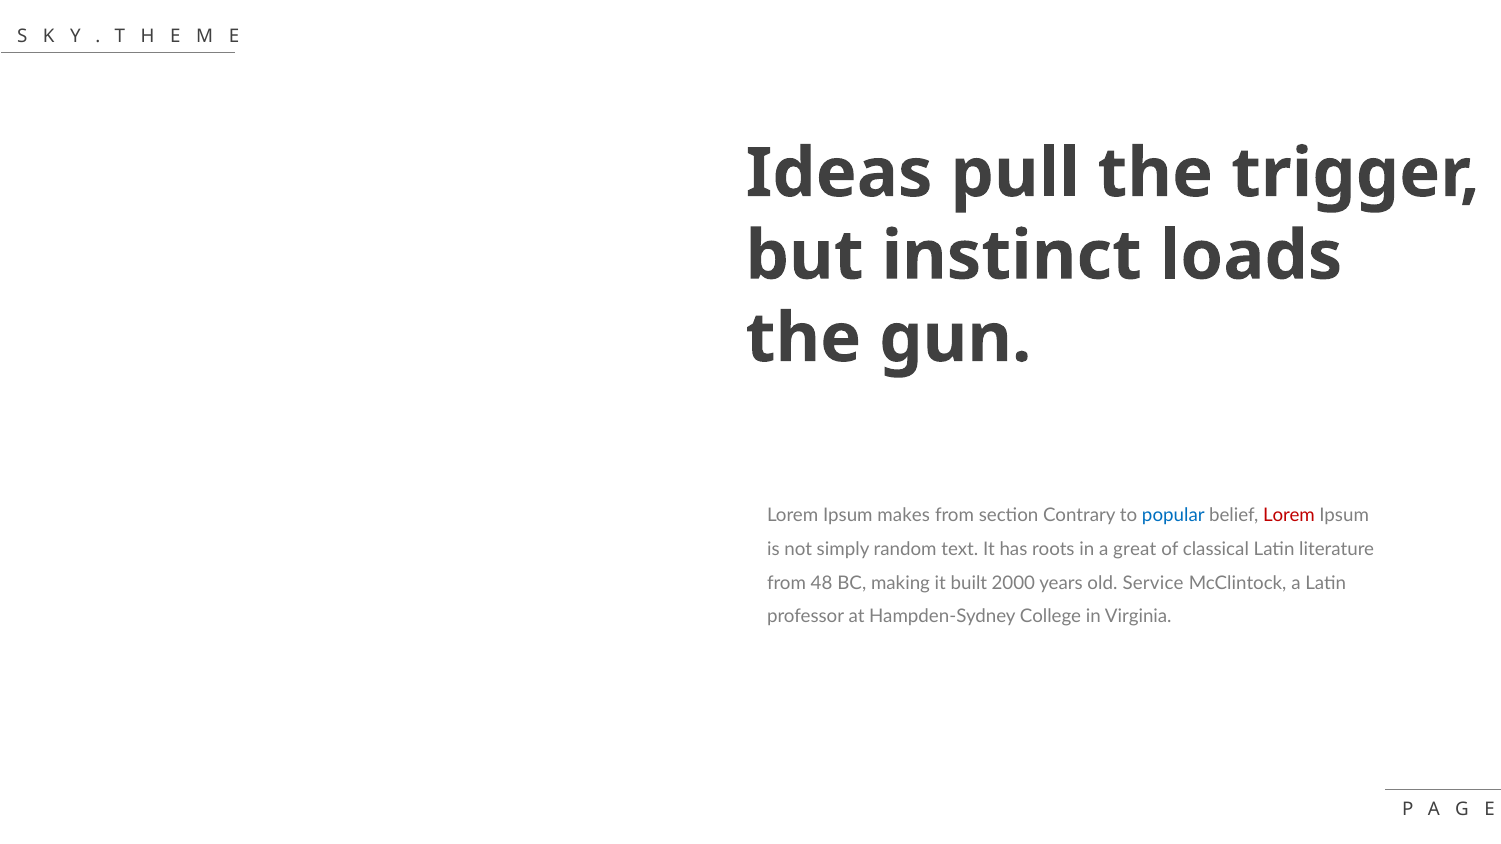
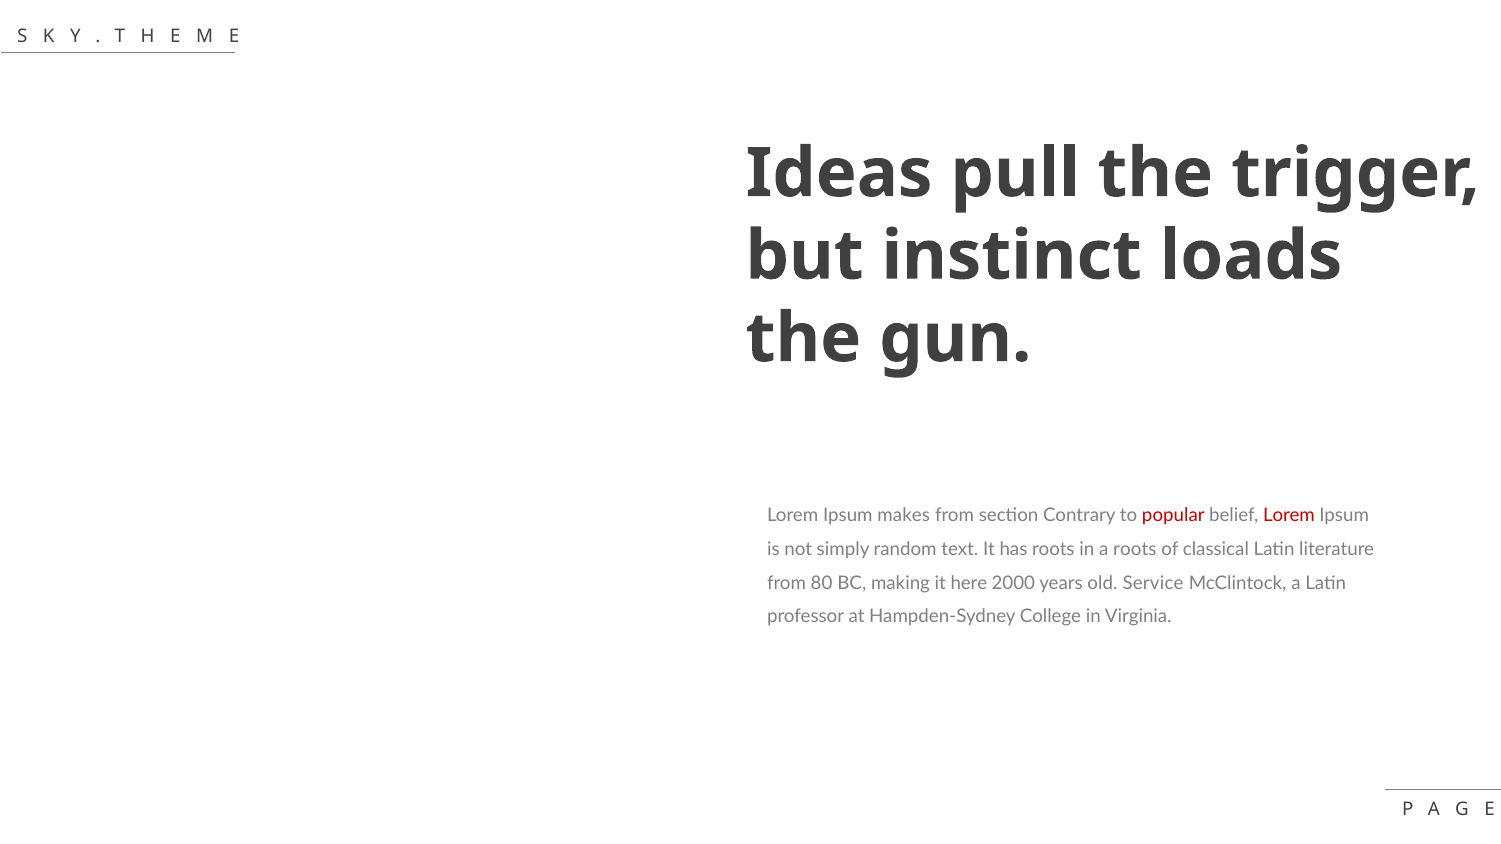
popular colour: blue -> red
a great: great -> roots
48: 48 -> 80
built: built -> here
